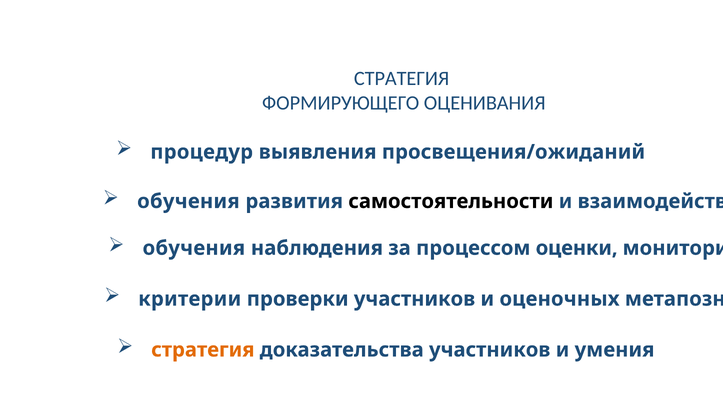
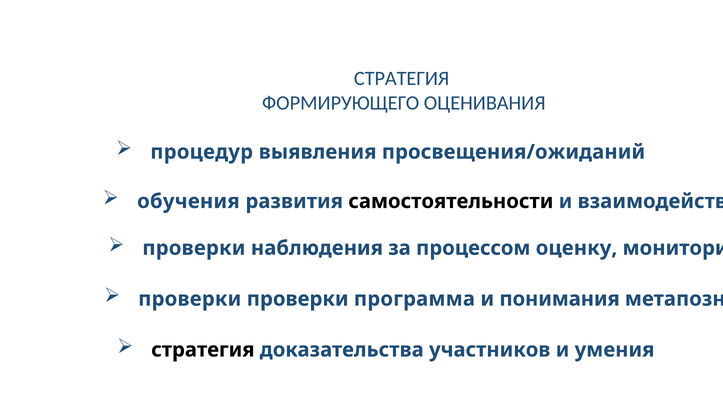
обучения at (194, 248): обучения -> проверки
оценки: оценки -> оценку
критерии at (190, 299): критерии -> проверки
проверки участников: участников -> программа
оценочных: оценочных -> понимания
стратегия at (203, 350) colour: orange -> black
